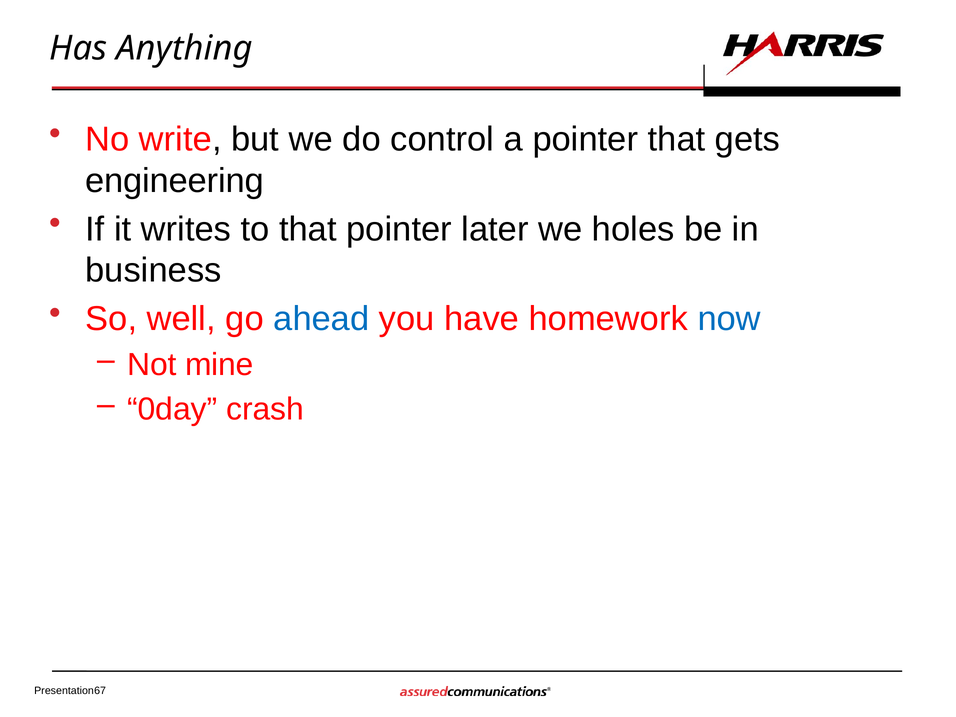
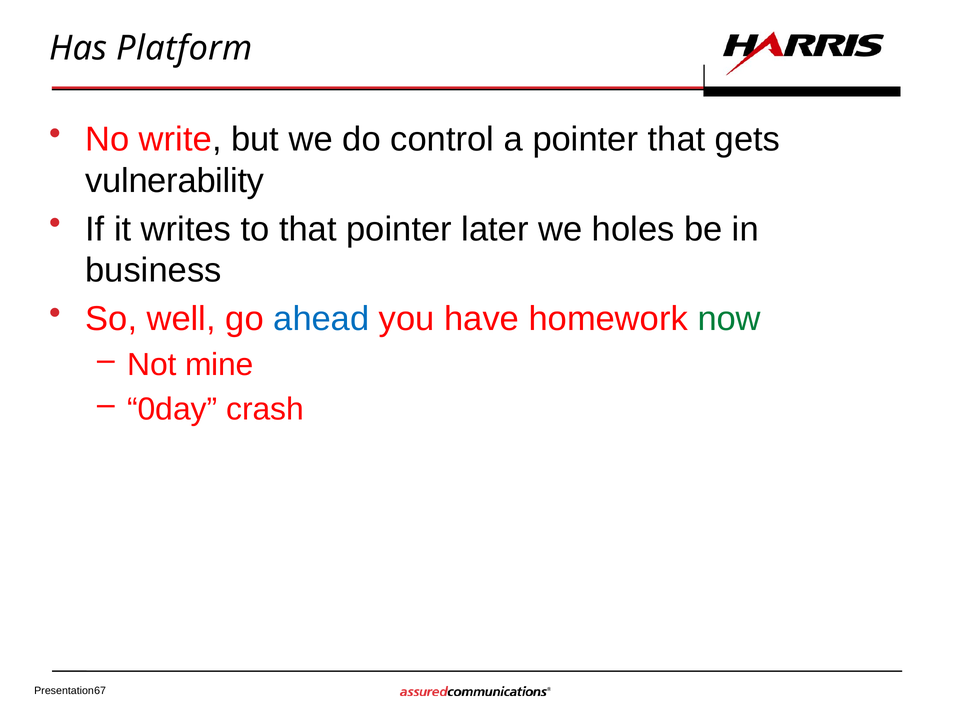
Anything: Anything -> Platform
engineering: engineering -> vulnerability
now colour: blue -> green
